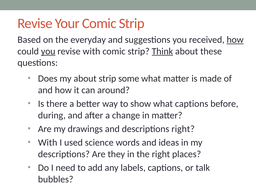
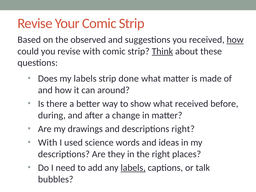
everyday: everyday -> observed
you at (48, 51) underline: present -> none
my about: about -> labels
some: some -> done
what captions: captions -> received
labels at (133, 168) underline: none -> present
